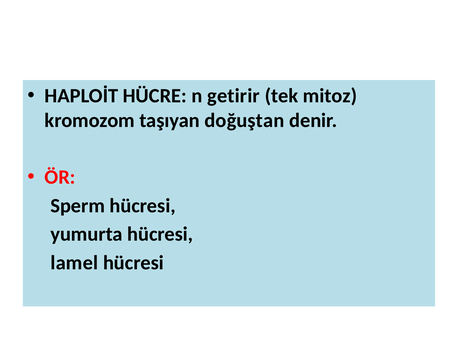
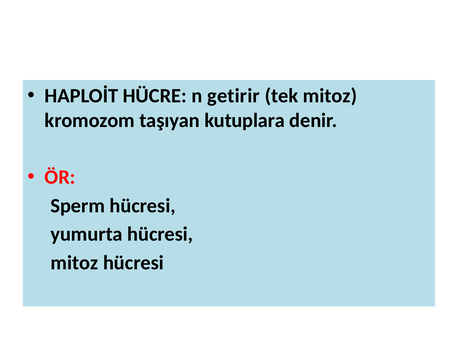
doğuştan: doğuştan -> kutuplara
lamel at (74, 263): lamel -> mitoz
